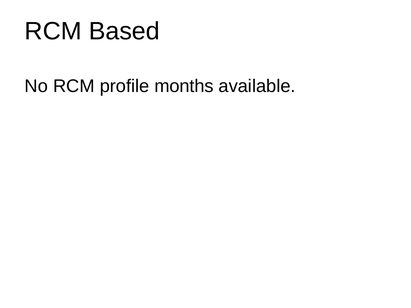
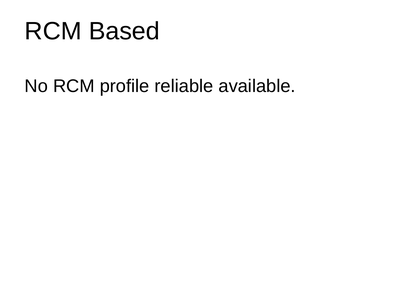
months: months -> reliable
